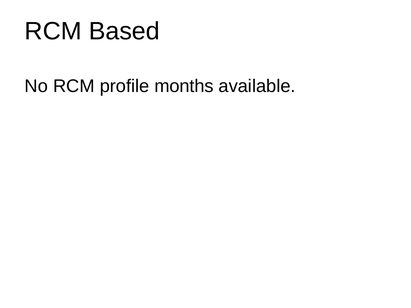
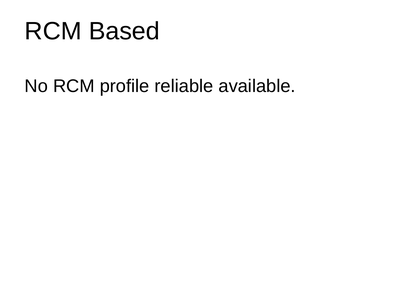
months: months -> reliable
